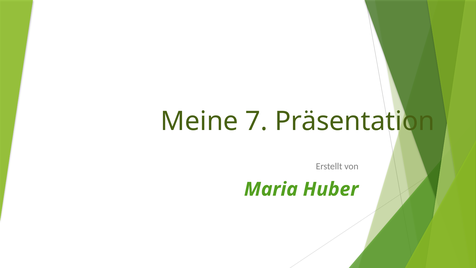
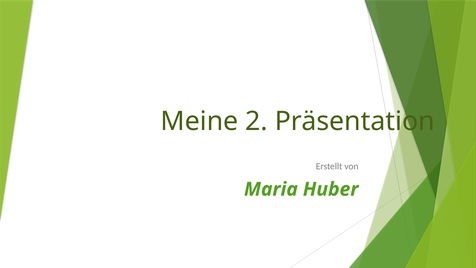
7: 7 -> 2
